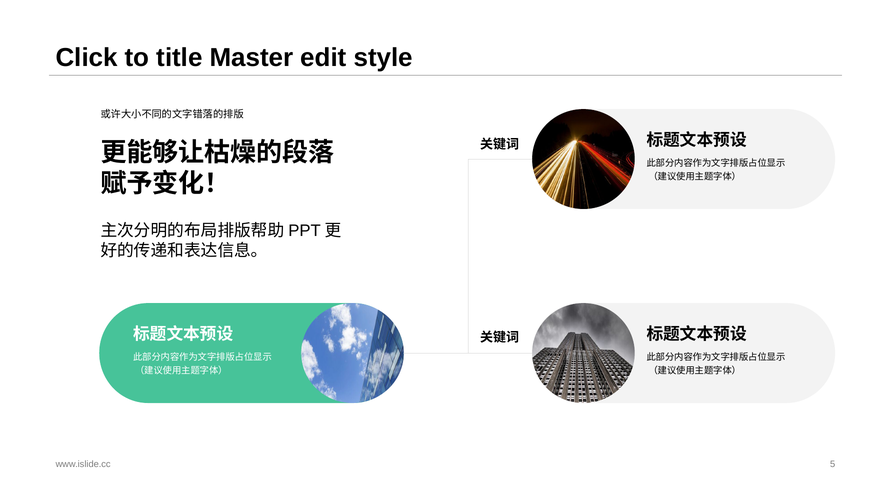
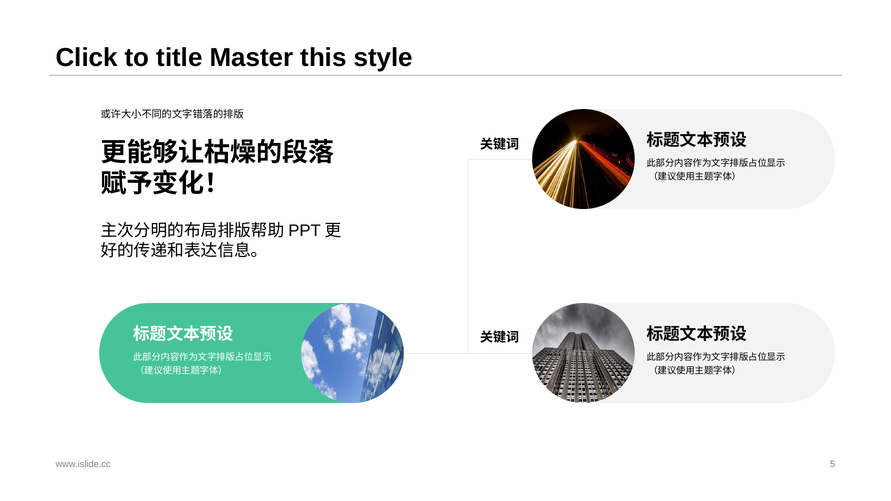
edit: edit -> this
